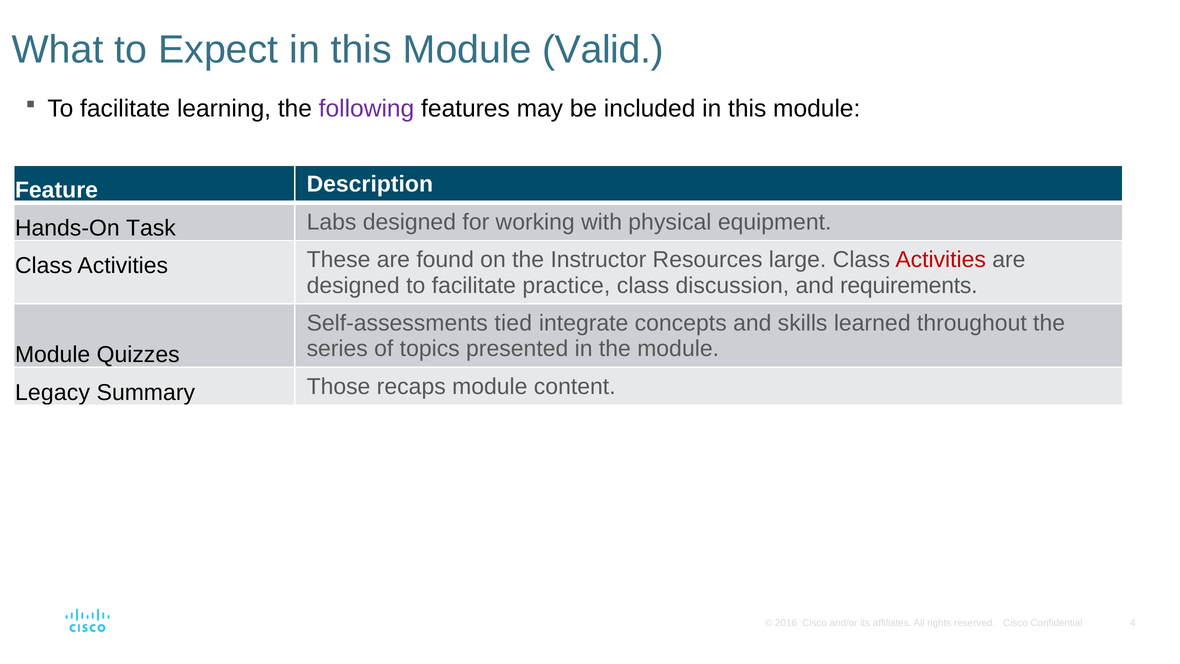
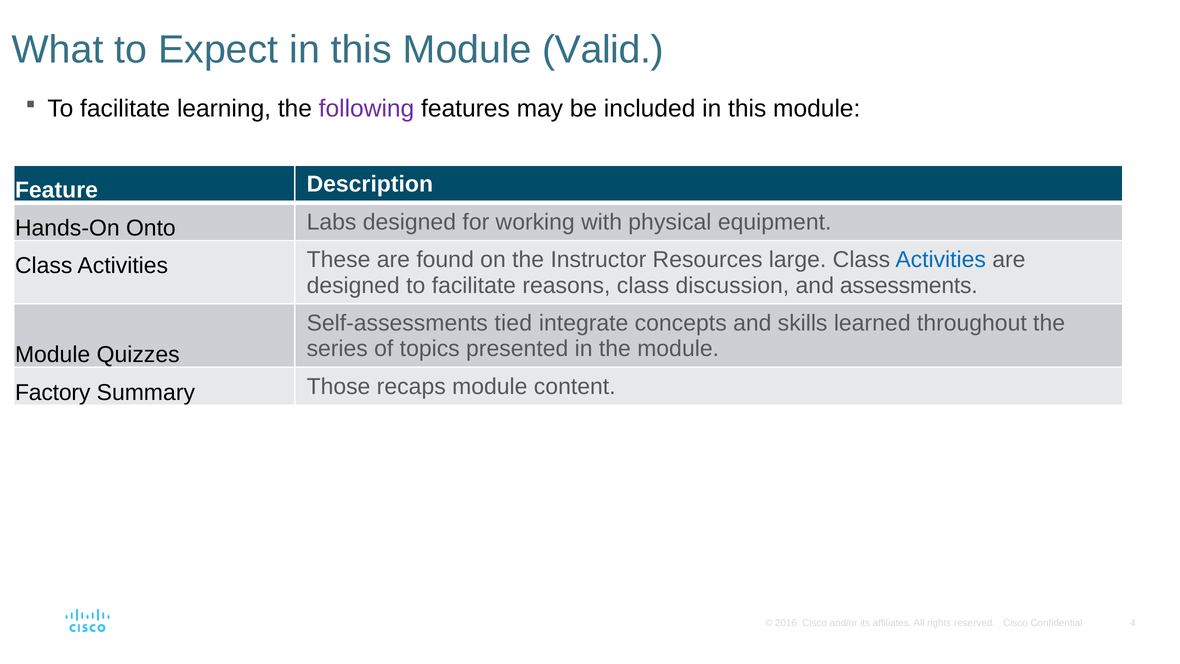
Task: Task -> Onto
Activities at (941, 260) colour: red -> blue
practice: practice -> reasons
requirements: requirements -> assessments
Legacy: Legacy -> Factory
